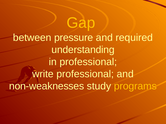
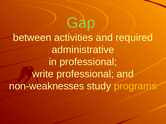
Gap colour: yellow -> light green
pressure: pressure -> activities
understanding: understanding -> administrative
